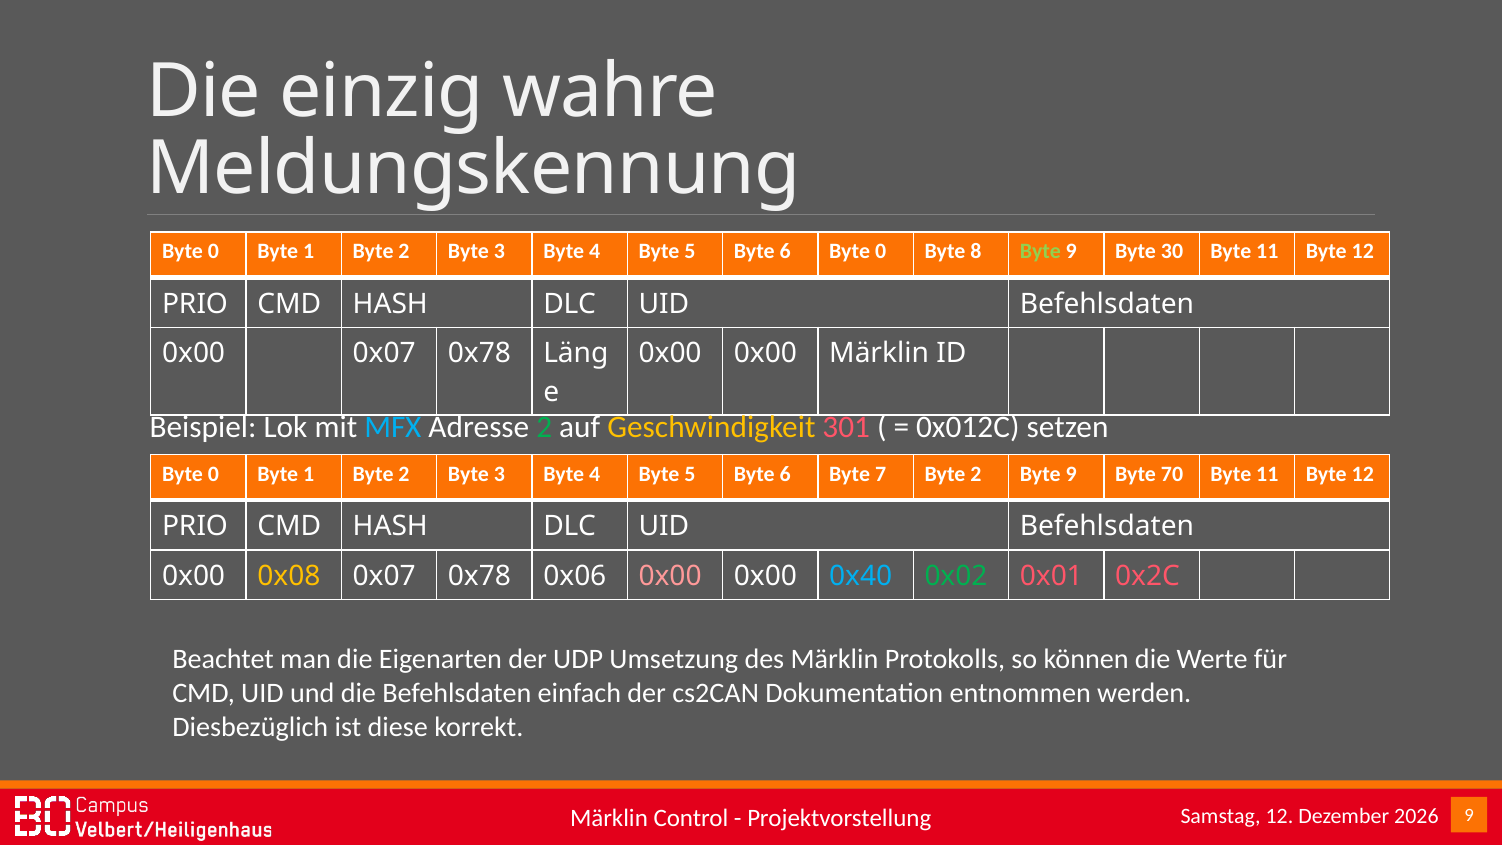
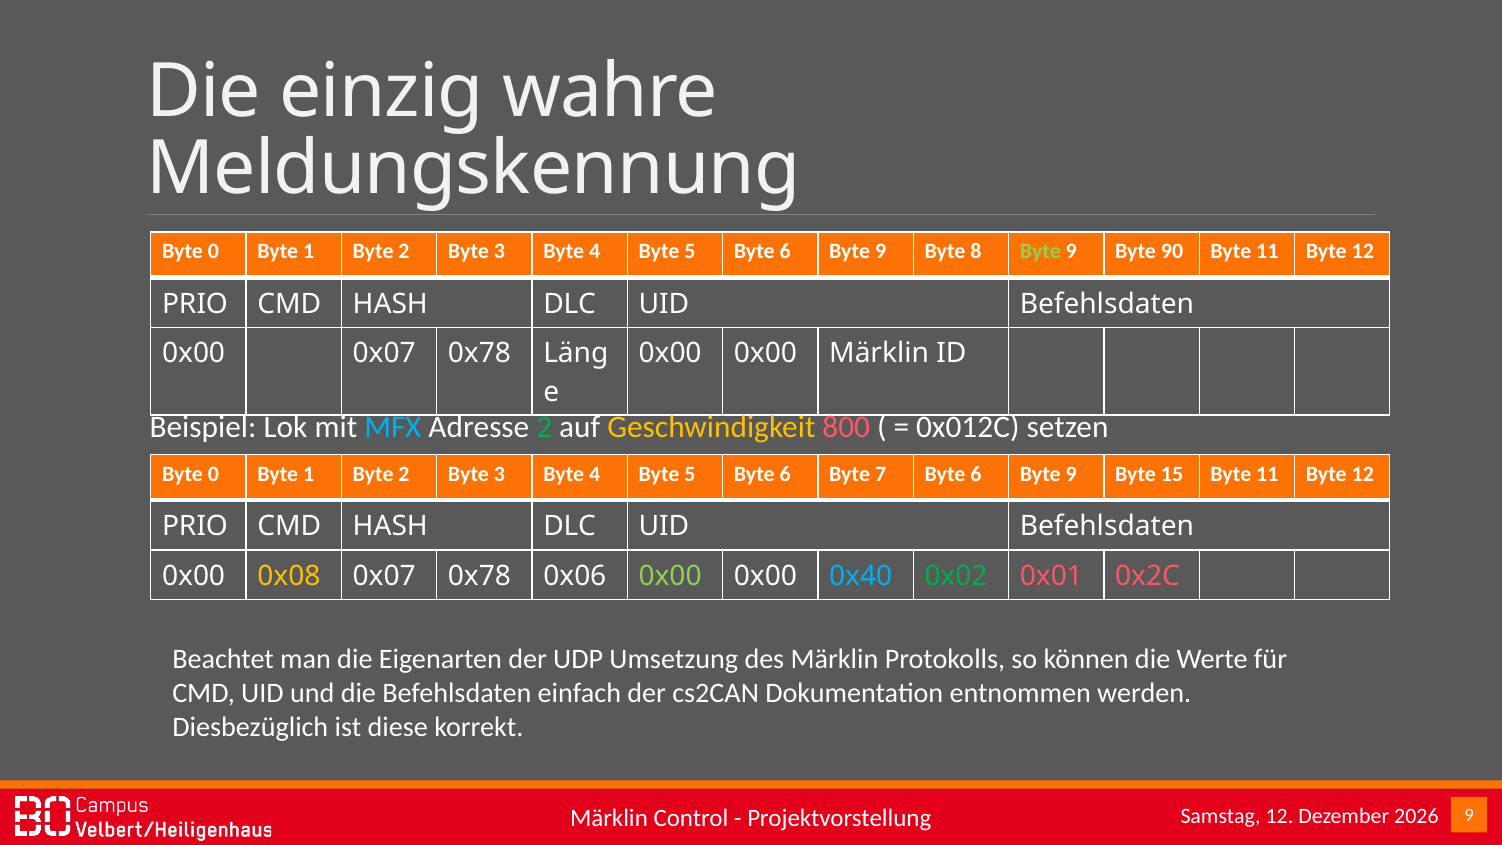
0 at (881, 251): 0 -> 9
30: 30 -> 90
301: 301 -> 800
7 Byte 2: 2 -> 6
70: 70 -> 15
0x00 at (670, 576) colour: pink -> light green
